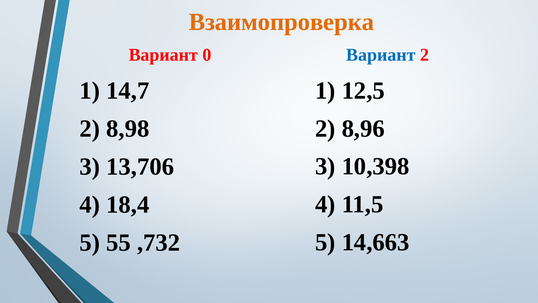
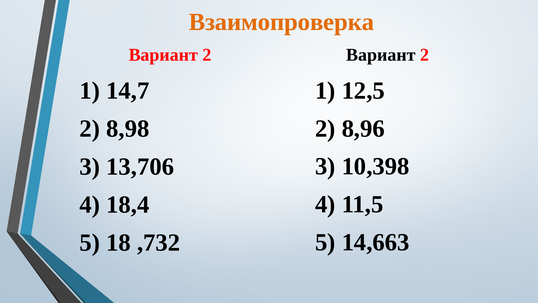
0 at (207, 55): 0 -> 2
Вариант at (381, 55) colour: blue -> black
55: 55 -> 18
